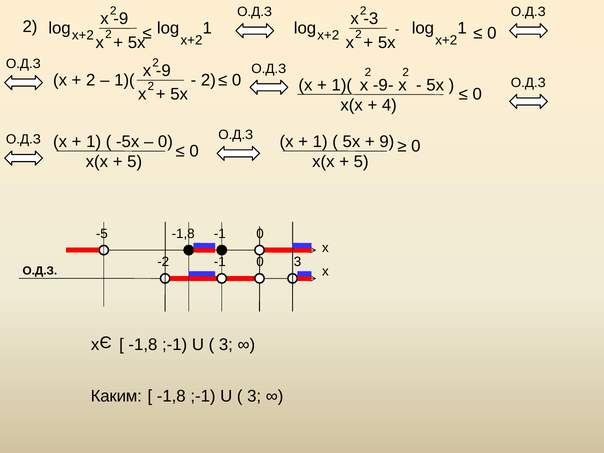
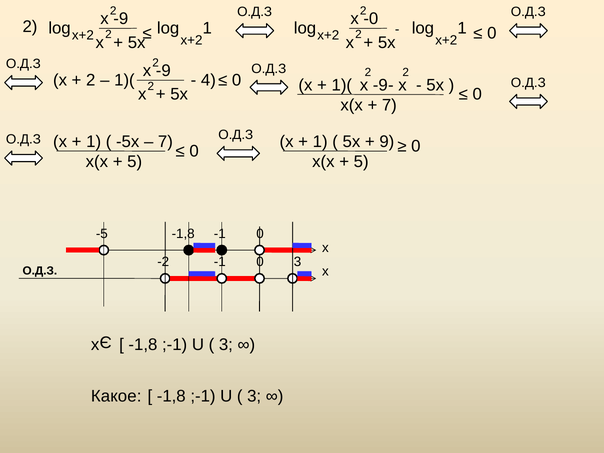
-3: -3 -> -0
2 at (208, 80): 2 -> 4
4 at (389, 105): 4 -> 7
0 at (165, 142): 0 -> 7
Каким: Каким -> Какое
